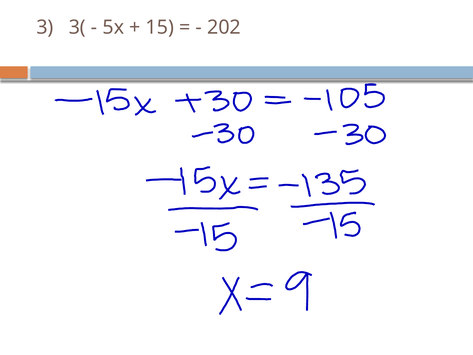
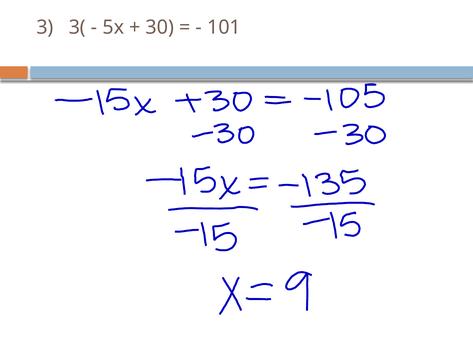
15: 15 -> 30
202: 202 -> 101
